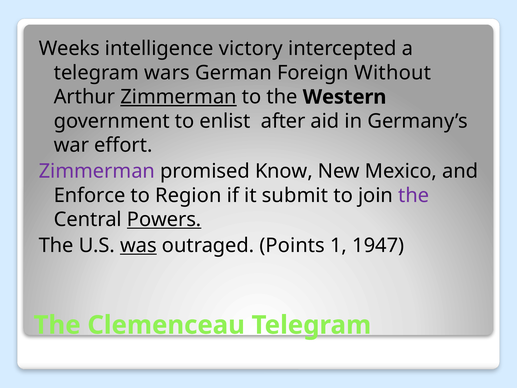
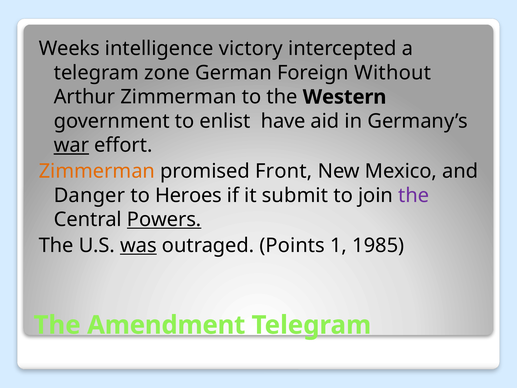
wars: wars -> zone
Zimmerman at (179, 97) underline: present -> none
after: after -> have
war underline: none -> present
Zimmerman at (97, 171) colour: purple -> orange
Know: Know -> Front
Enforce: Enforce -> Danger
Region: Region -> Heroes
1947: 1947 -> 1985
Clemenceau: Clemenceau -> Amendment
